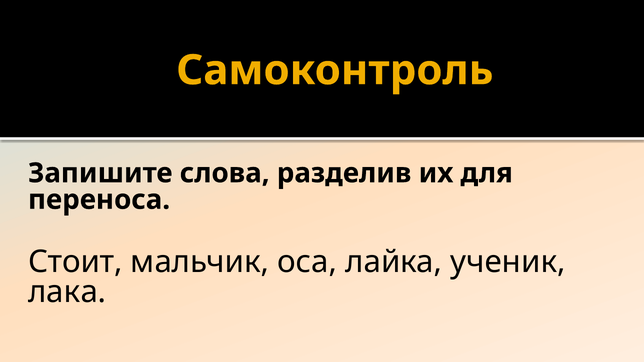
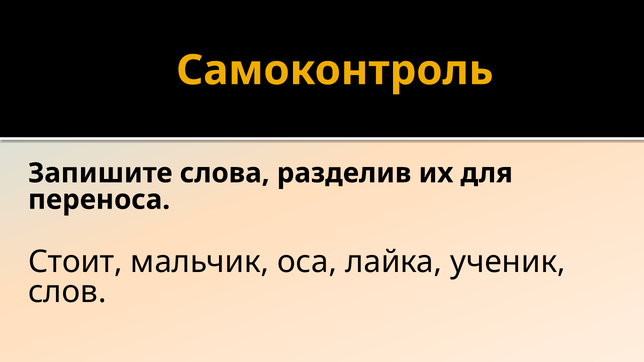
лака: лака -> слов
